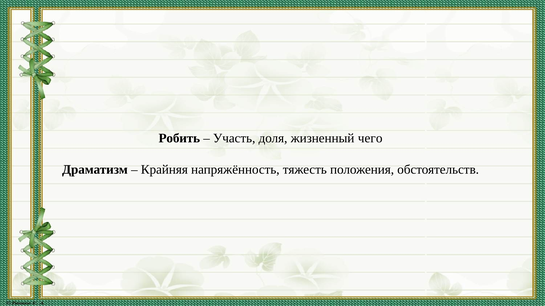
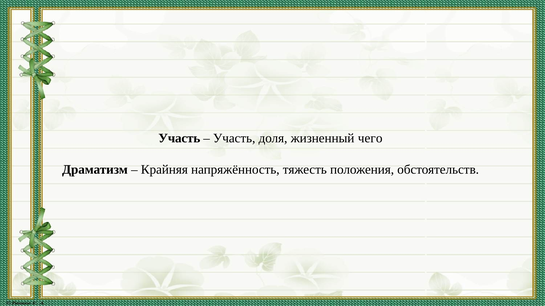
Робить at (179, 139): Робить -> Участь
